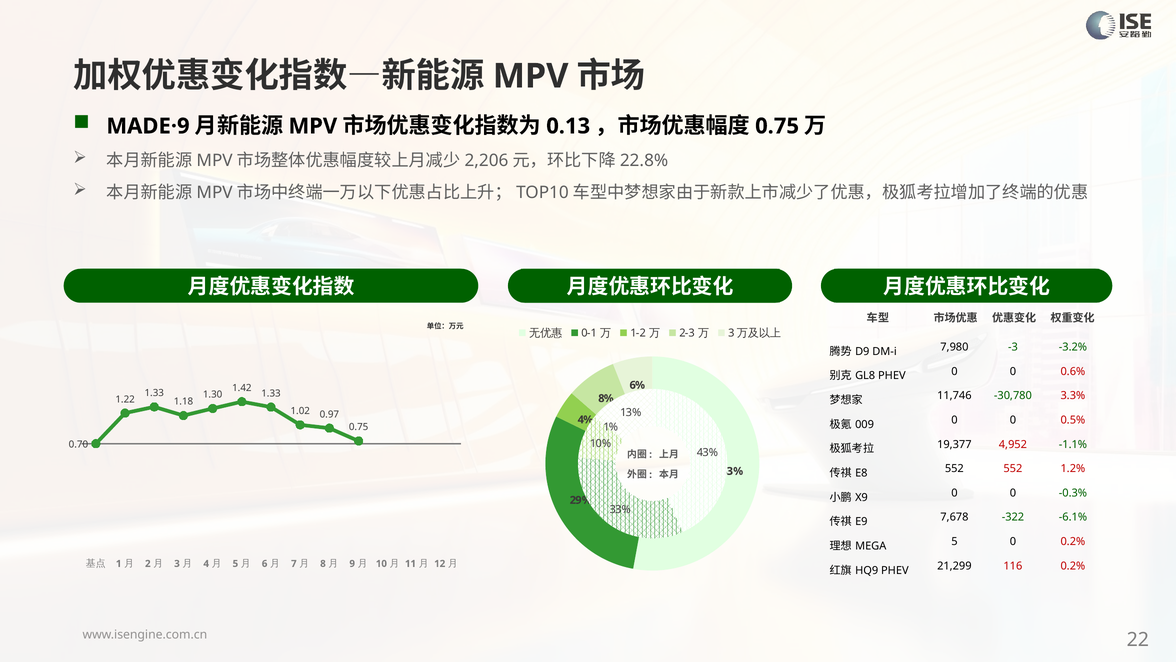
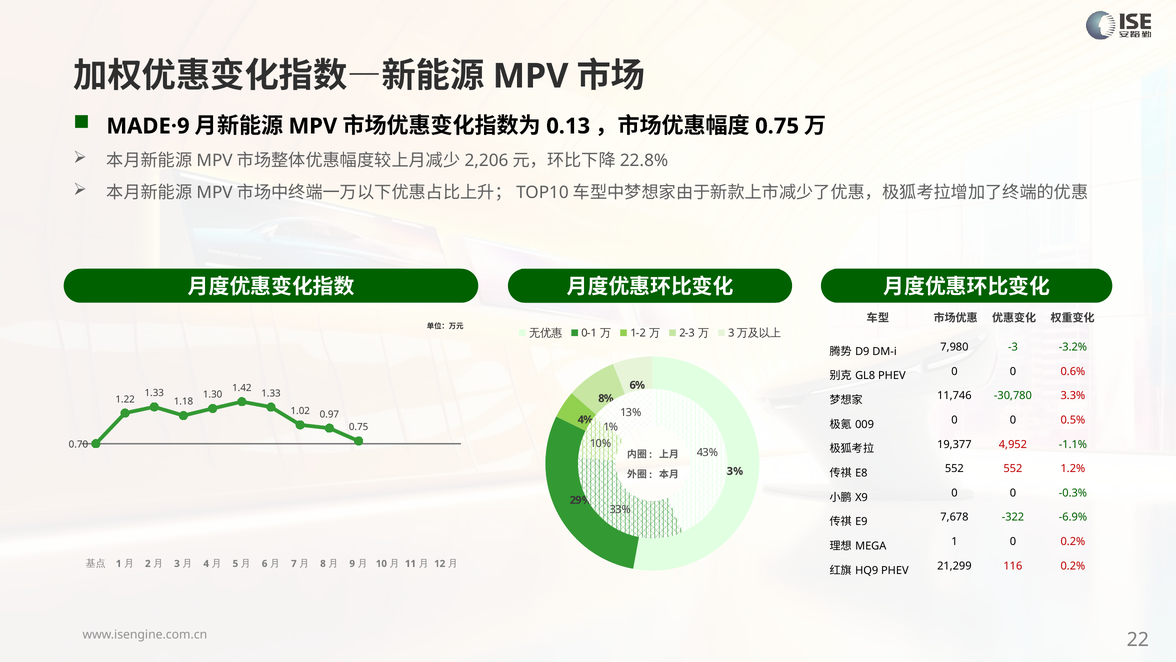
-6.1%: -6.1% -> -6.9%
5 at (954, 541): 5 -> 1
